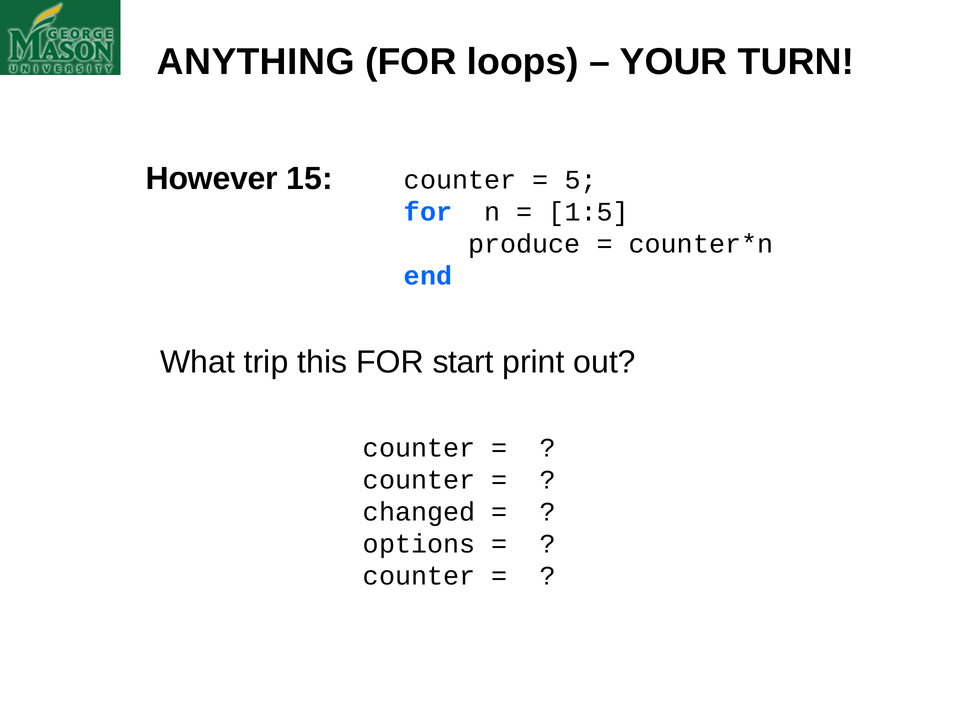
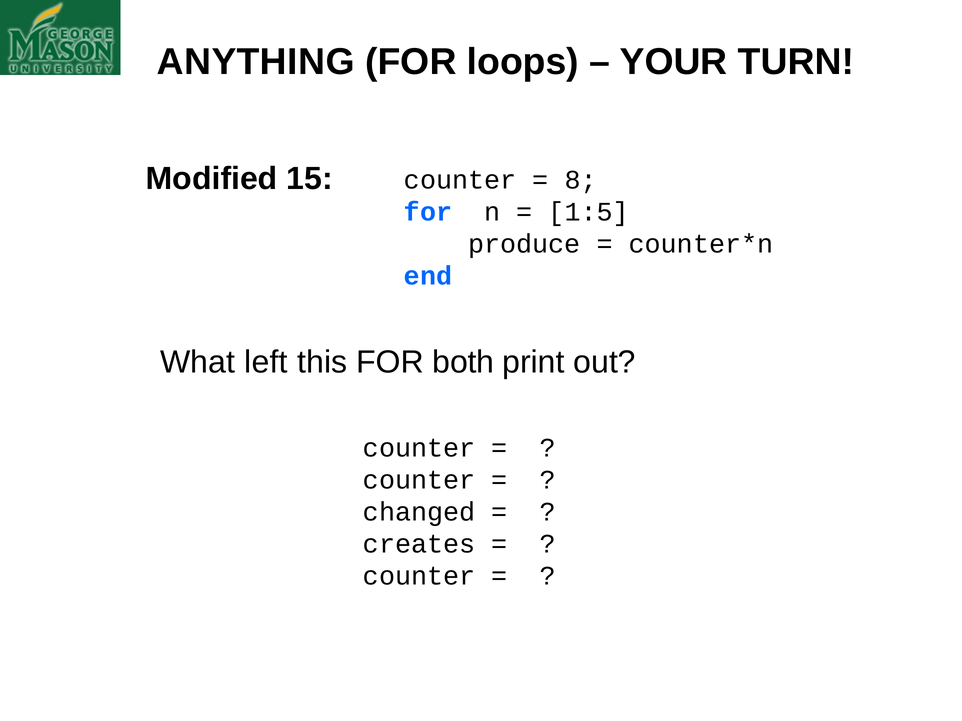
However: However -> Modified
5: 5 -> 8
trip: trip -> left
start: start -> both
options: options -> creates
